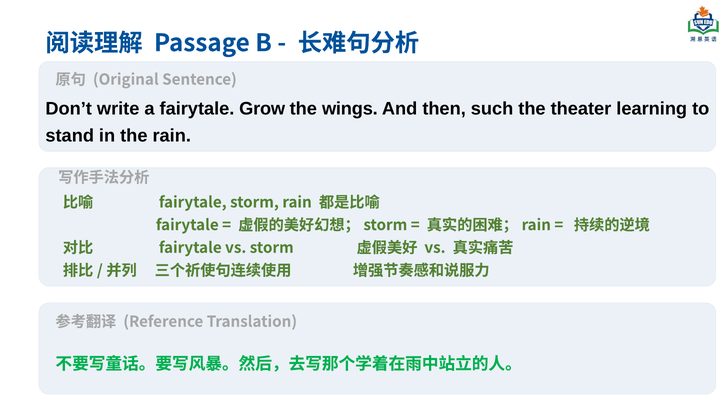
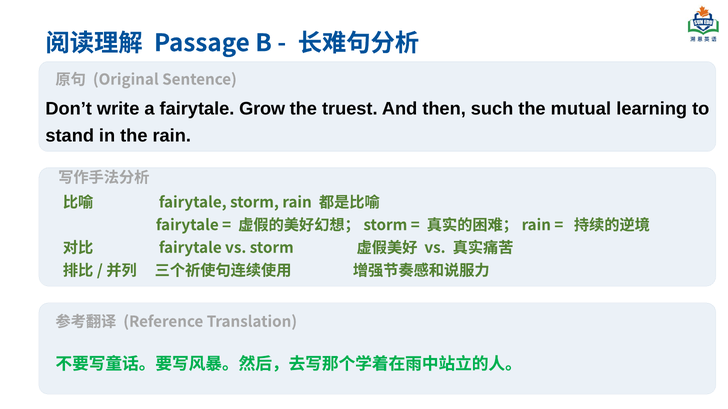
wings: wings -> truest
theater: theater -> mutual
